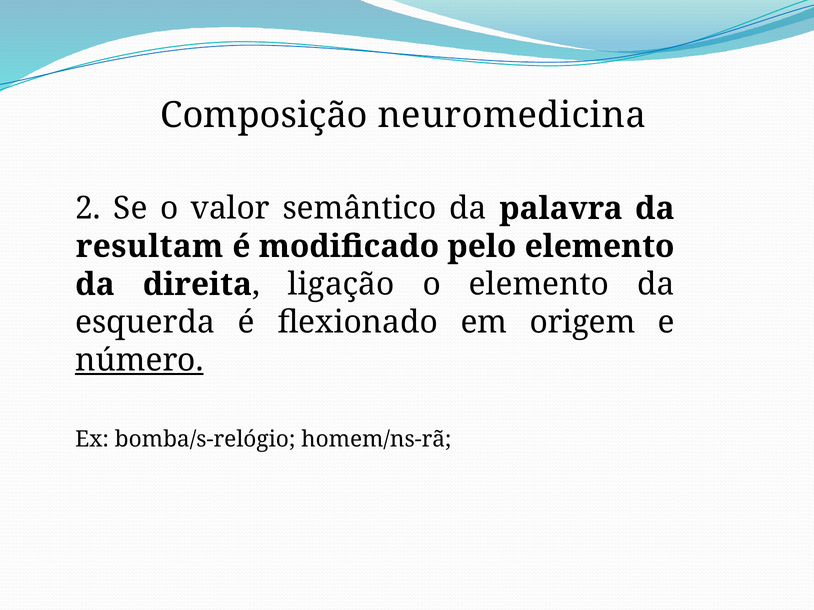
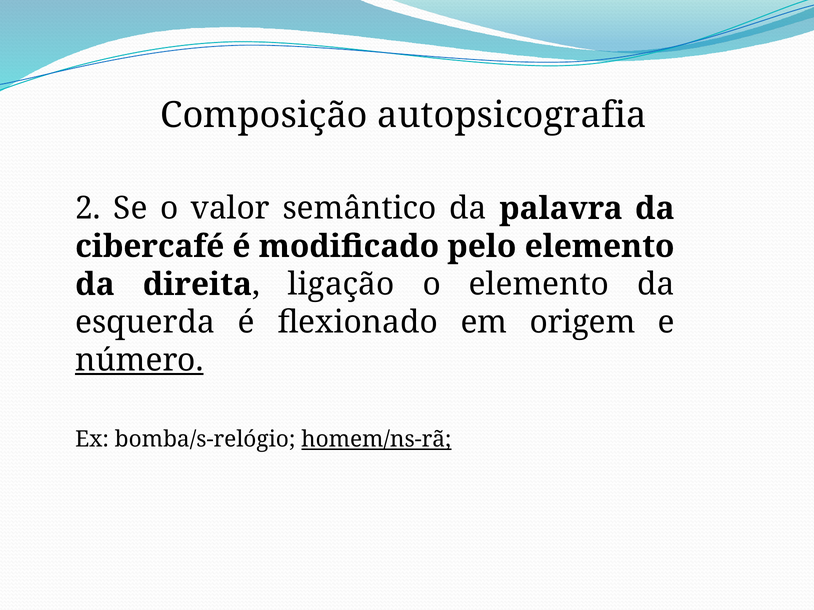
neuromedicina: neuromedicina -> autopsicografia
resultam: resultam -> cibercafé
homem/ns-rã underline: none -> present
